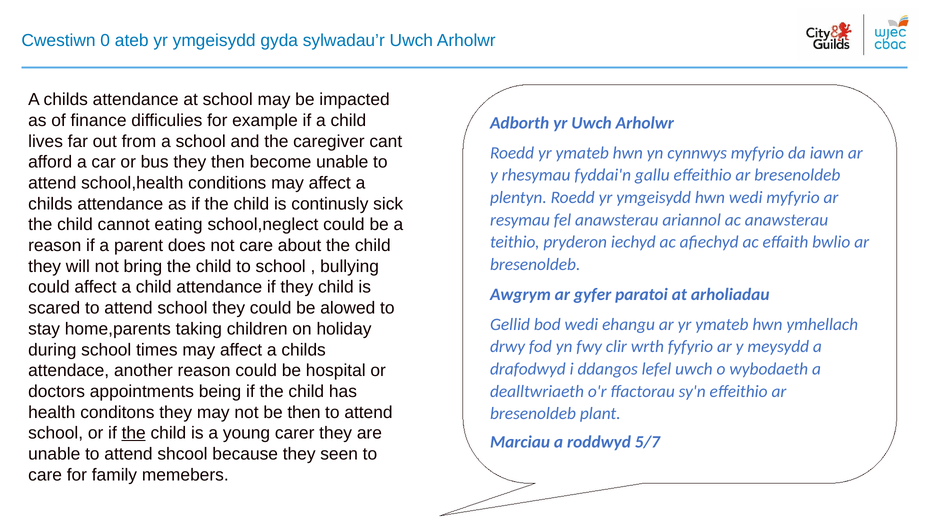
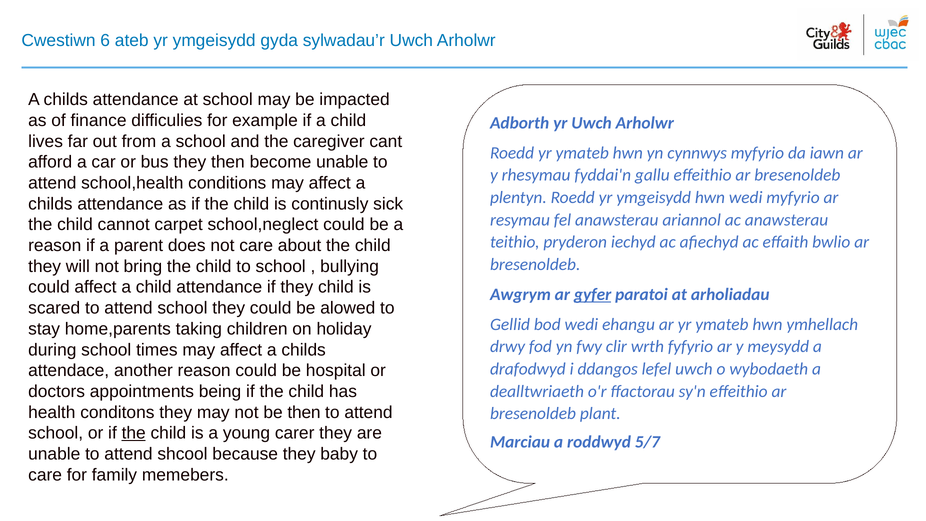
0: 0 -> 6
eating: eating -> carpet
gyfer underline: none -> present
seen: seen -> baby
